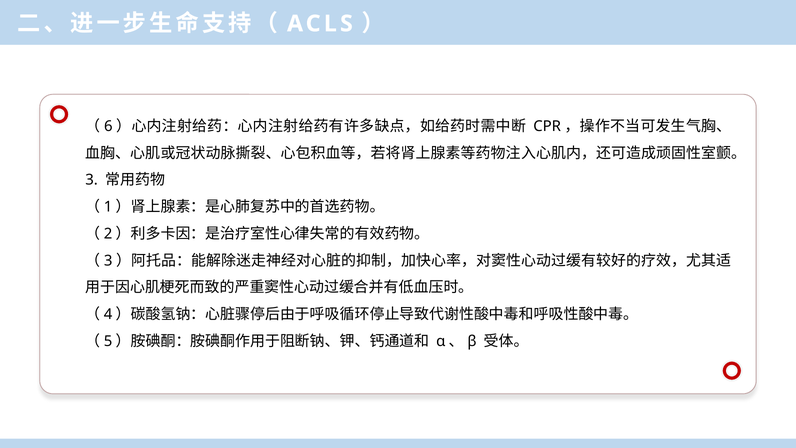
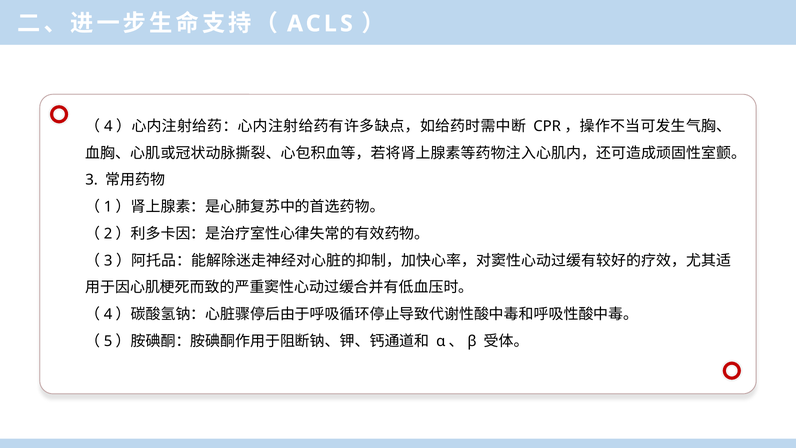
6: 6 -> 4
